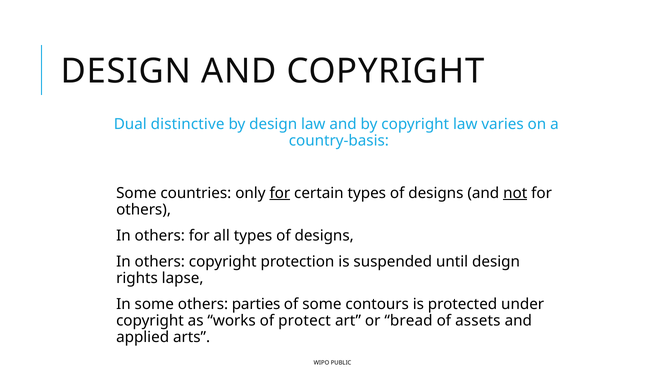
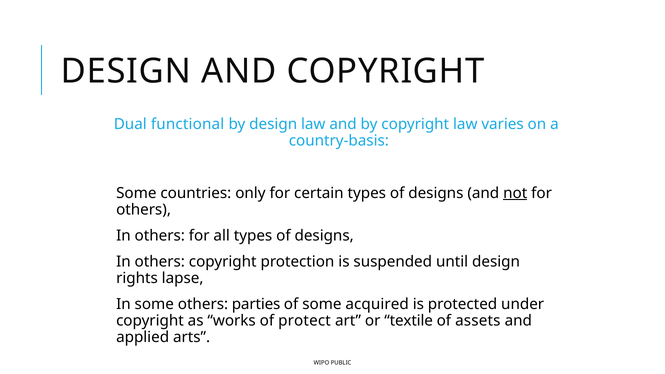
distinctive: distinctive -> functional
for at (280, 193) underline: present -> none
contours: contours -> acquired
bread: bread -> textile
